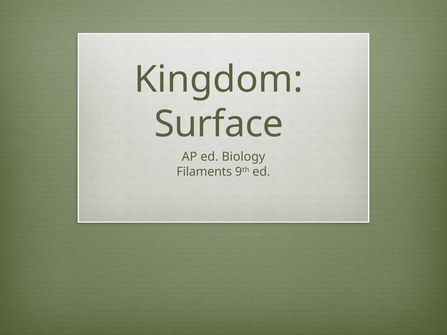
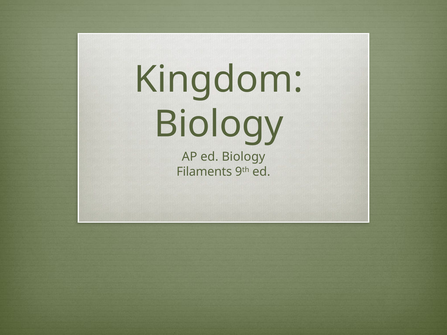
Surface at (219, 124): Surface -> Biology
